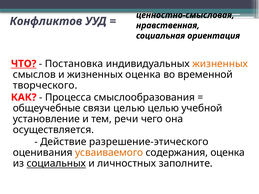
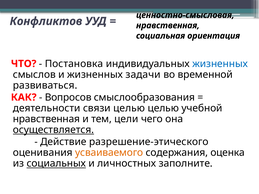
ЧТО underline: present -> none
жизненных at (220, 64) colour: orange -> blue
жизненных оценка: оценка -> задачи
творческого: творческого -> развиваться
Процесса: Процесса -> Вопросов
общеучебные: общеучебные -> деятельности
установление at (46, 119): установление -> нравственная
речи: речи -> цели
осуществляется underline: none -> present
